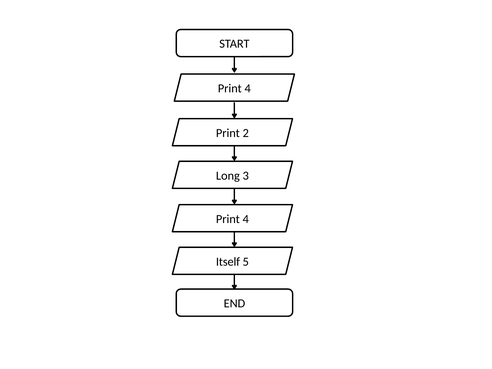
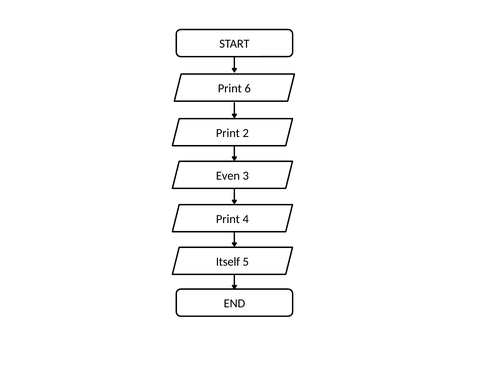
4 at (248, 88): 4 -> 6
Long: Long -> Even
